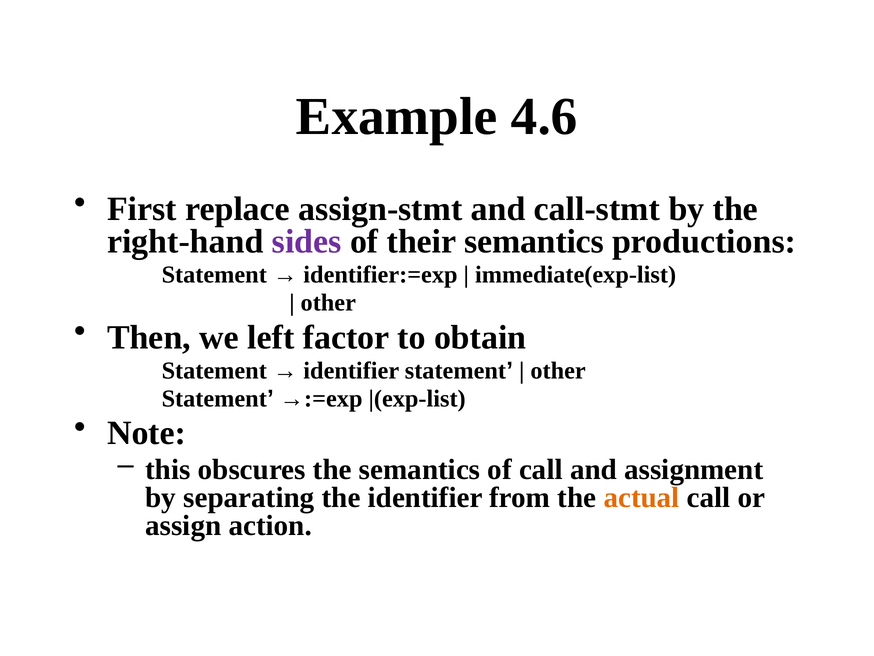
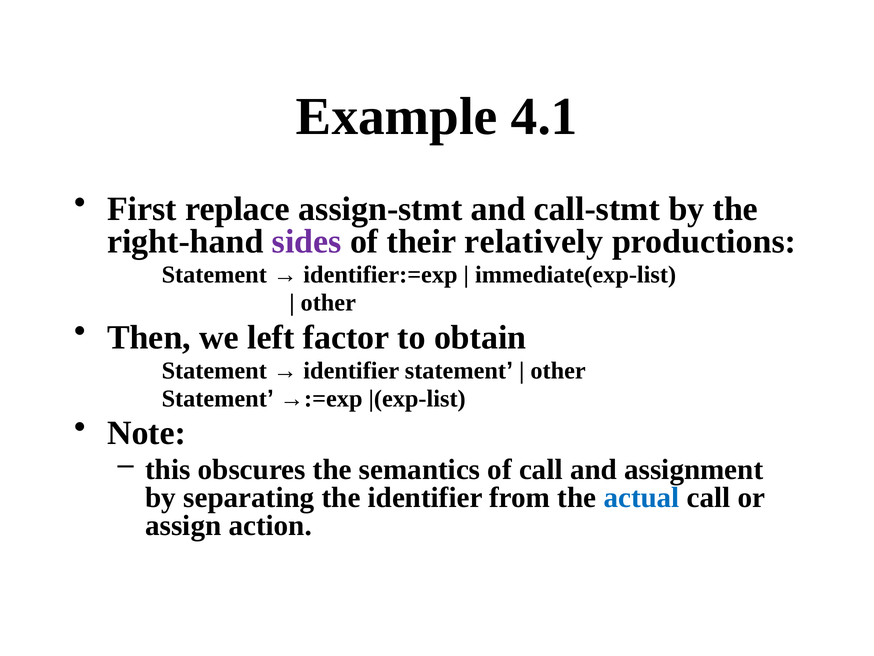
4.6: 4.6 -> 4.1
their semantics: semantics -> relatively
actual colour: orange -> blue
